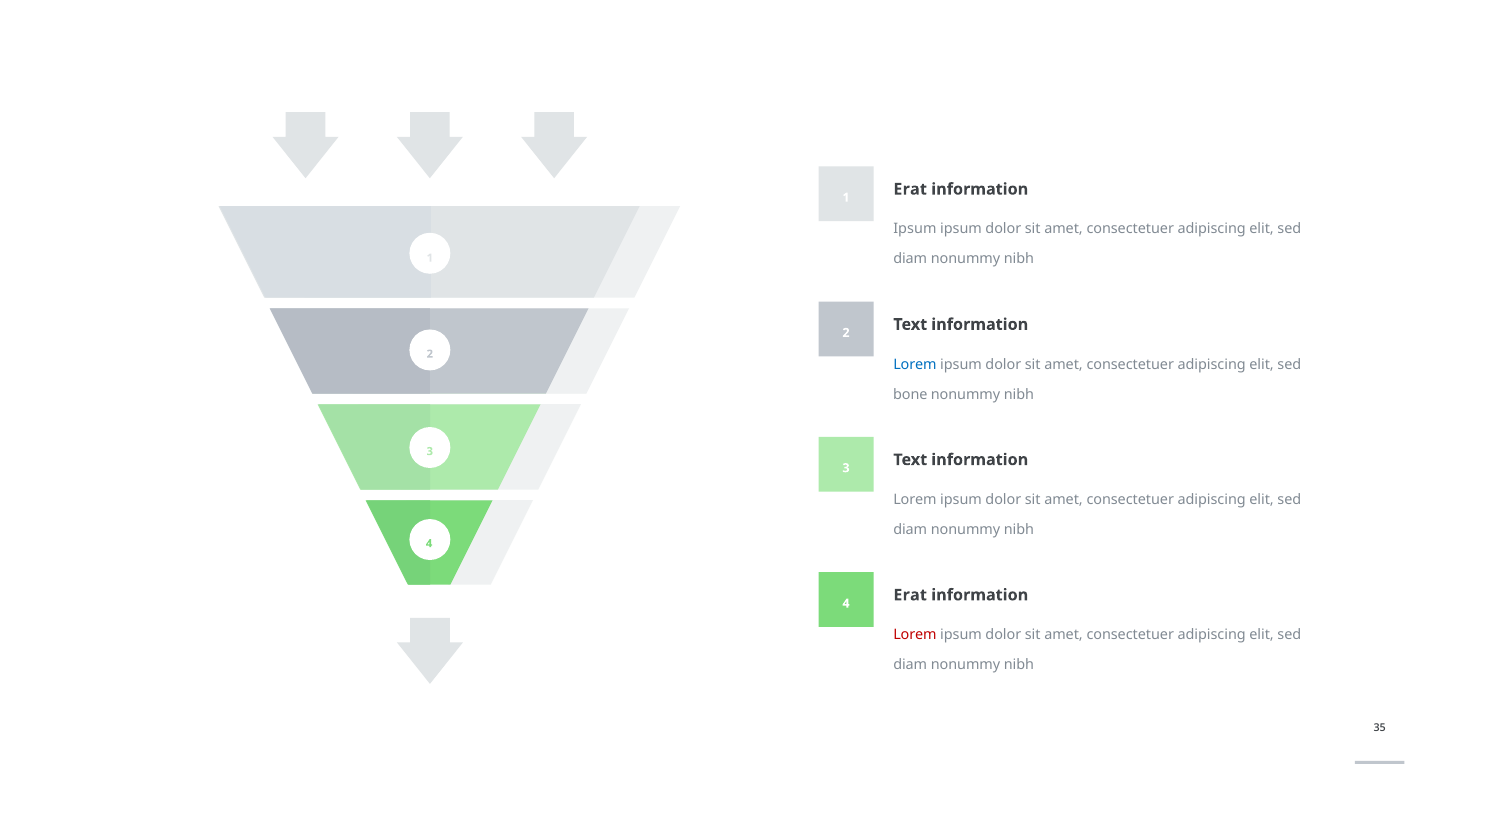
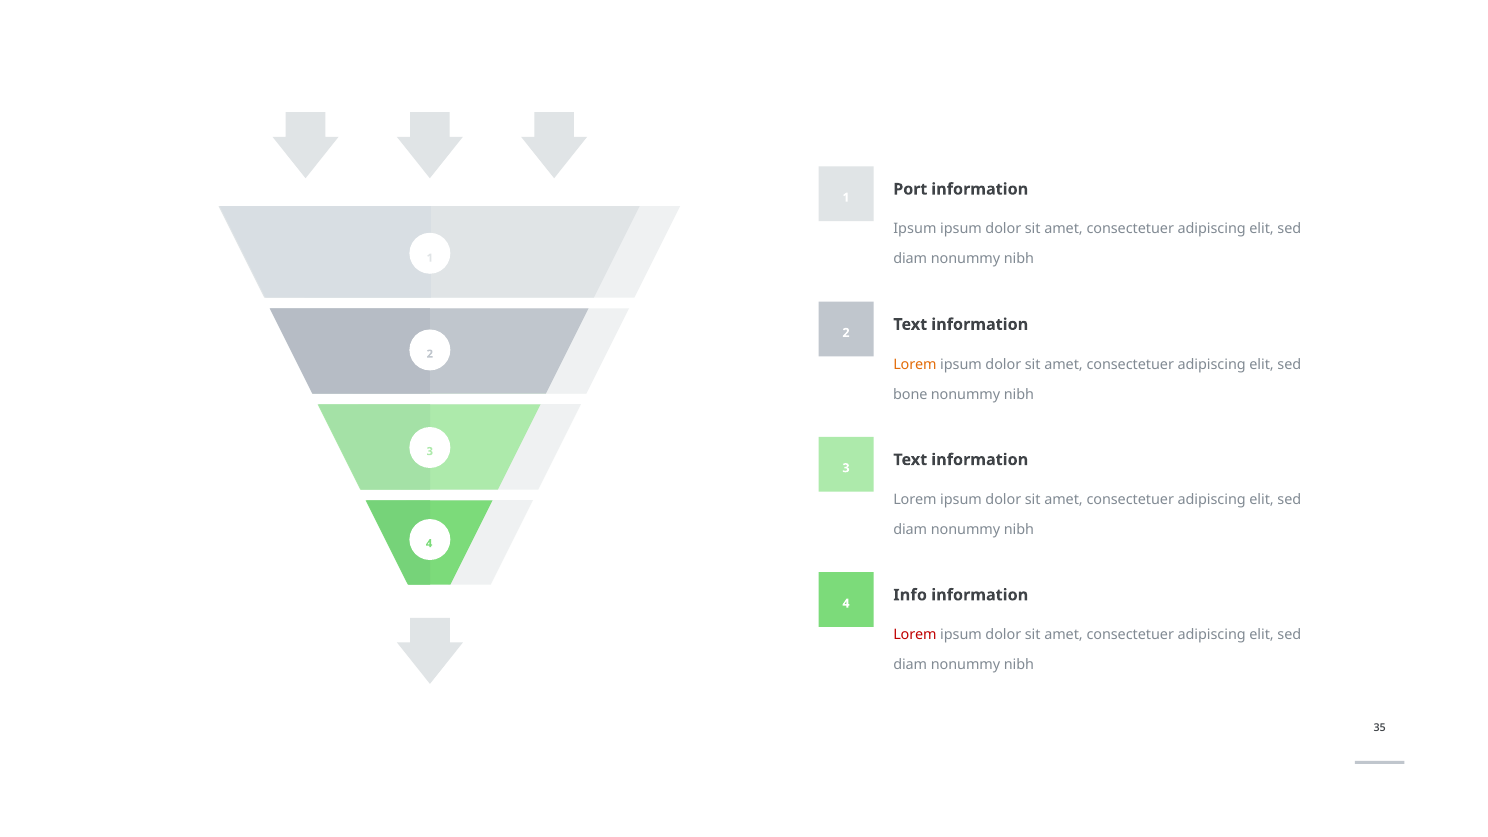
Erat at (910, 189): Erat -> Port
Lorem at (915, 364) colour: blue -> orange
Erat at (910, 595): Erat -> Info
